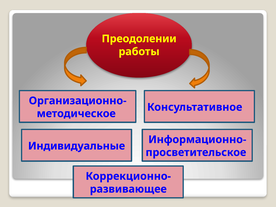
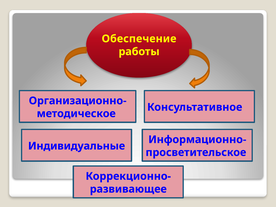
Преодолении: Преодолении -> Обеспечение
